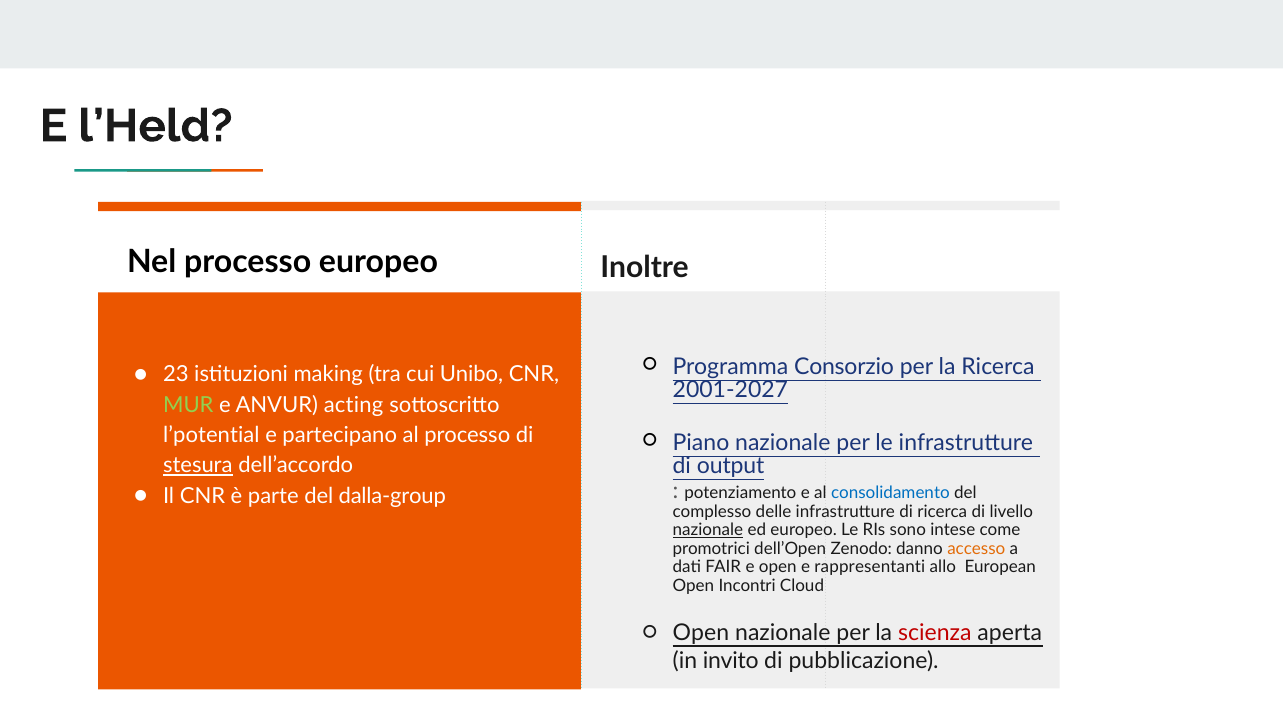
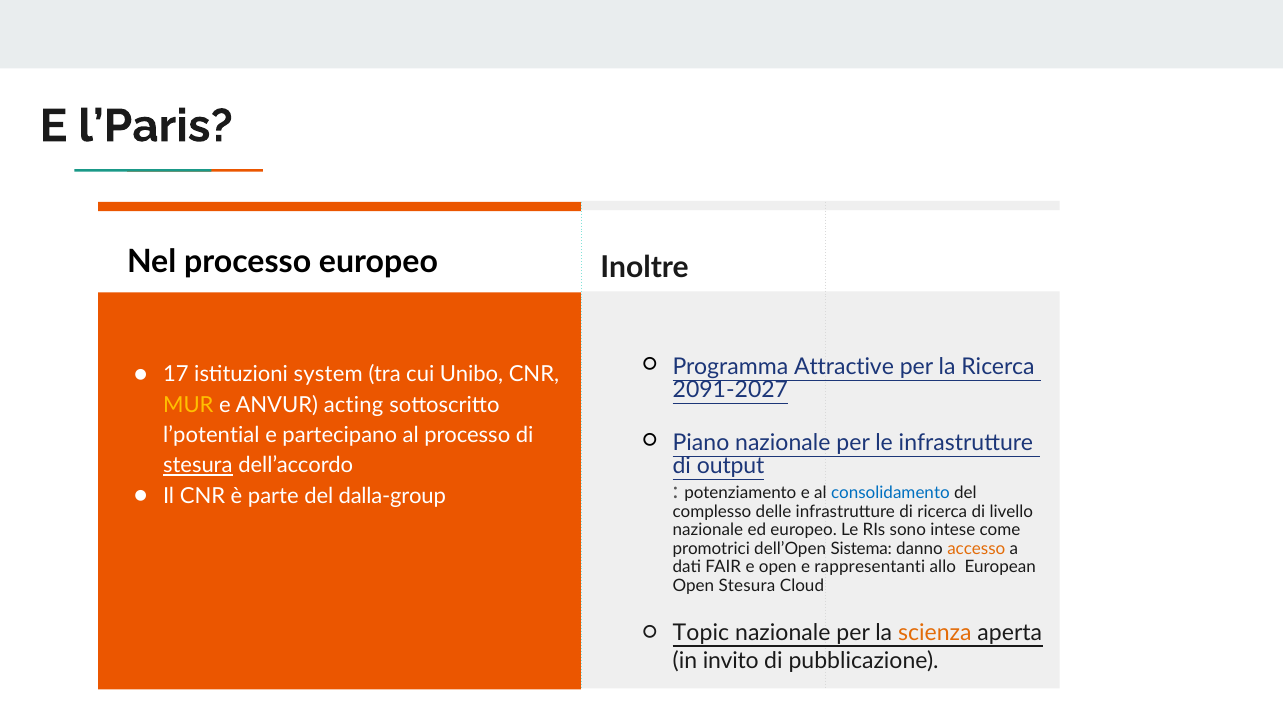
l’Held: l’Held -> l’Paris
Consorzio: Consorzio -> Attractive
23: 23 -> 17
making: making -> system
2001-2027: 2001-2027 -> 2091-2027
MUR colour: light green -> yellow
nazionale at (708, 530) underline: present -> none
Zenodo: Zenodo -> Sistema
Open Incontri: Incontri -> Stesura
Open at (701, 632): Open -> Topic
scienza colour: red -> orange
